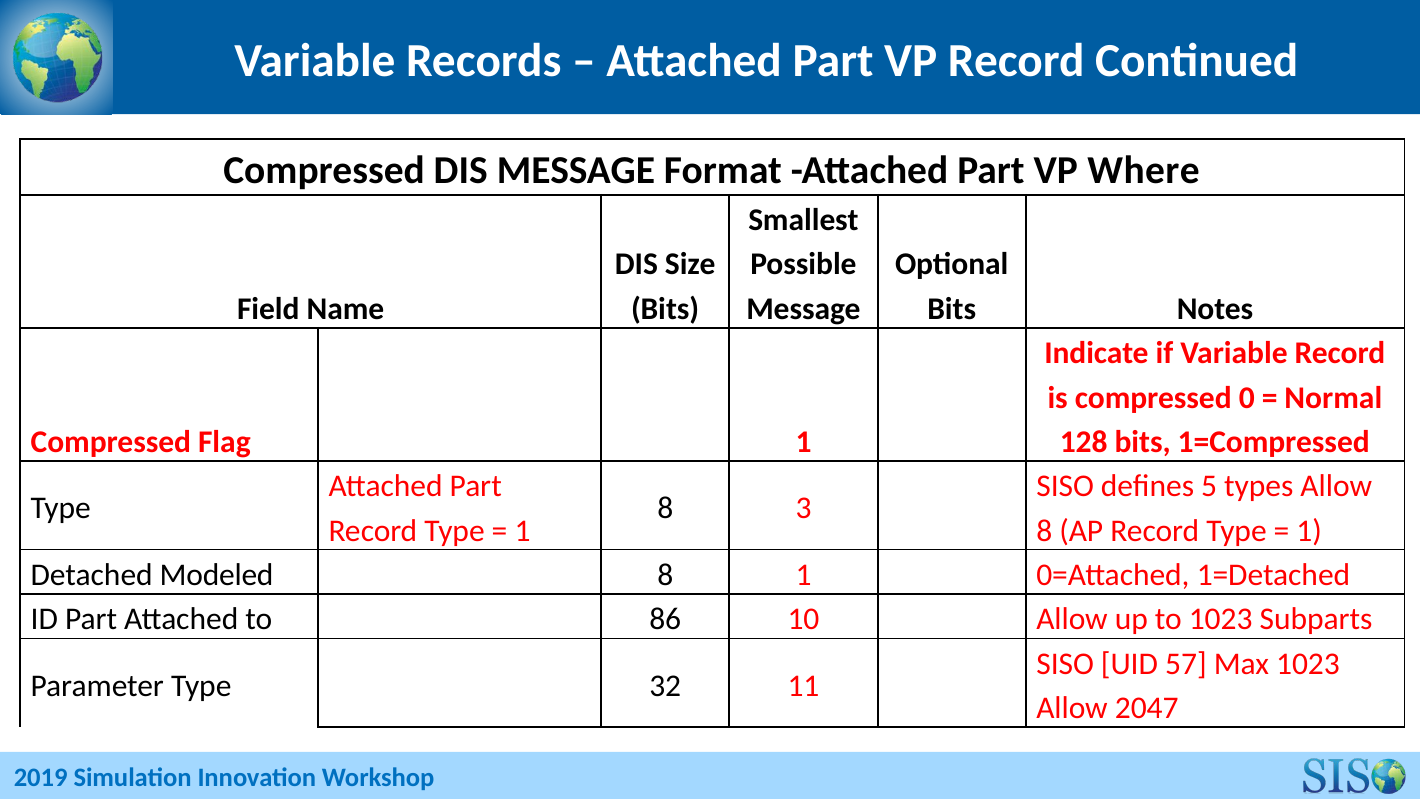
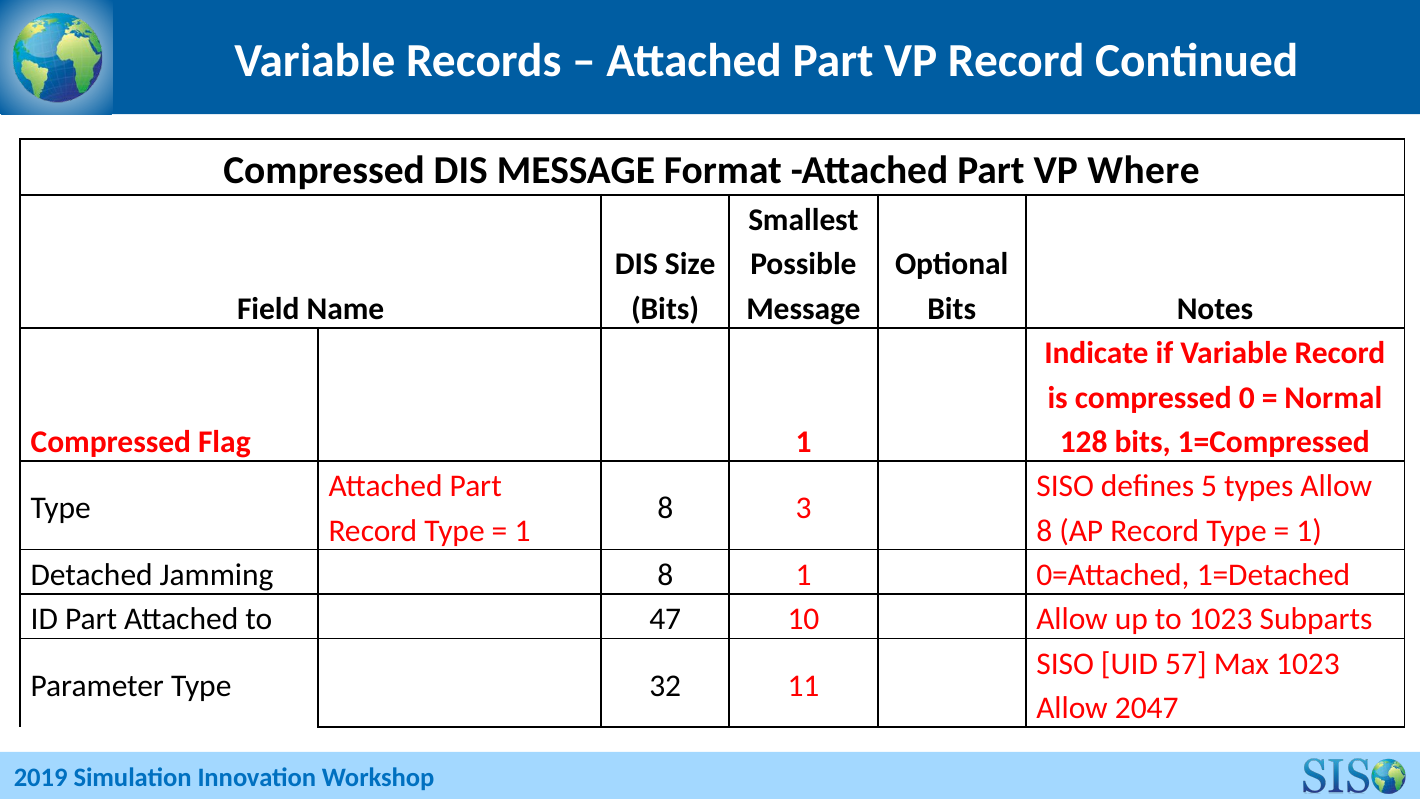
Modeled: Modeled -> Jamming
86: 86 -> 47
